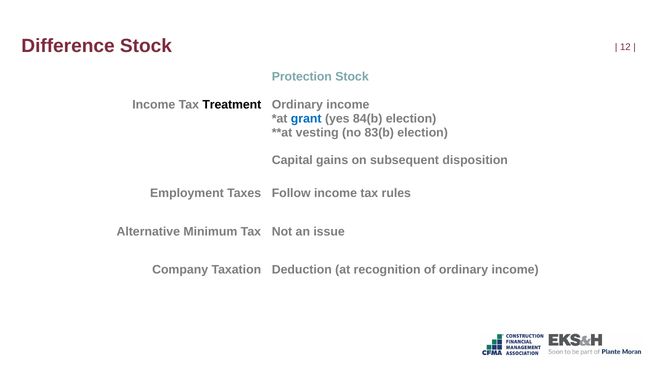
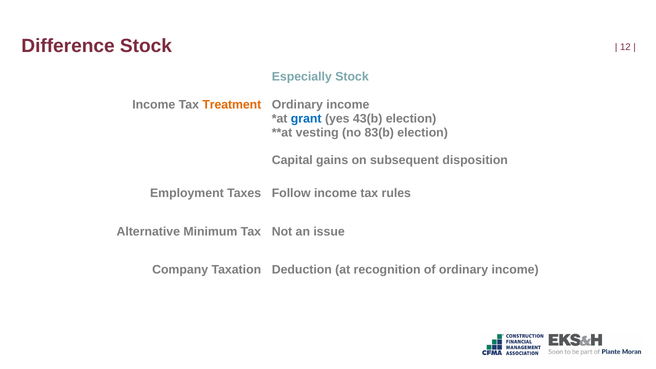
Protection: Protection -> Especially
Treatment colour: black -> orange
84(b: 84(b -> 43(b
